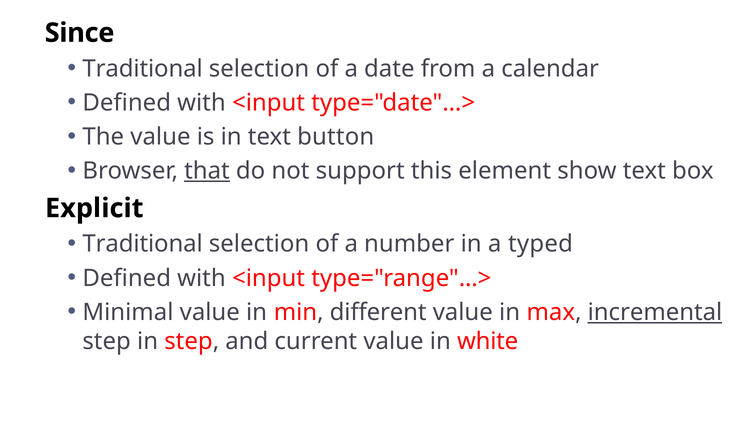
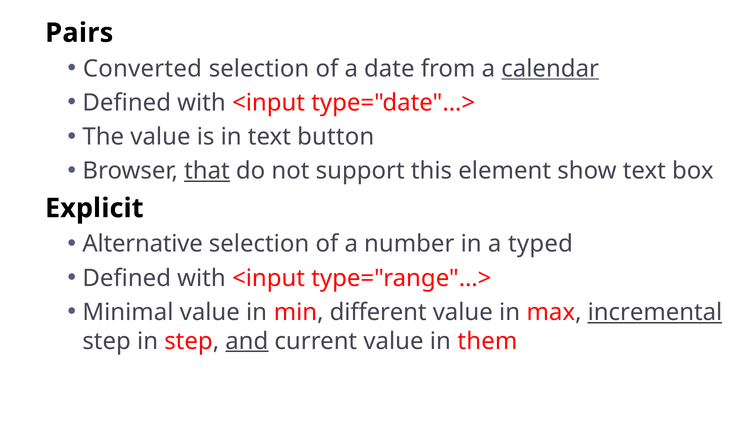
Since: Since -> Pairs
Traditional at (143, 69): Traditional -> Converted
calendar underline: none -> present
Traditional at (143, 244): Traditional -> Alternative
and underline: none -> present
white: white -> them
